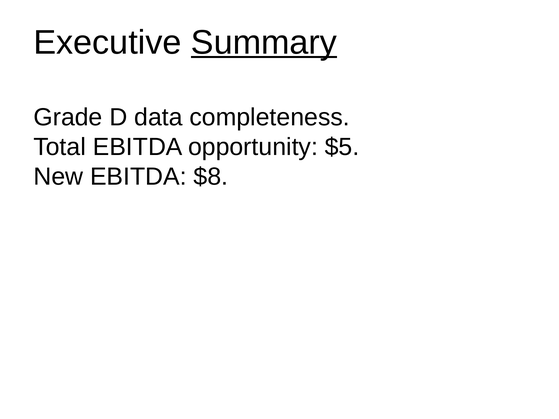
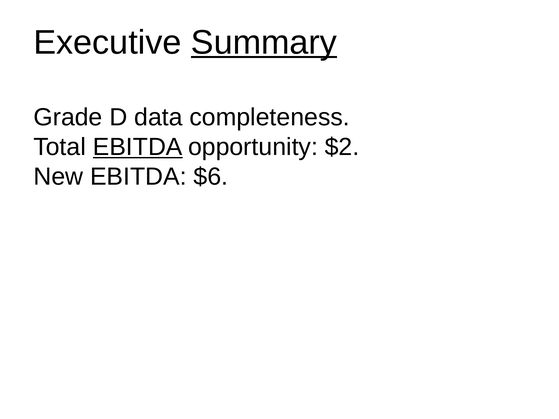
EBITDA at (138, 147) underline: none -> present
$5: $5 -> $2
$8: $8 -> $6
